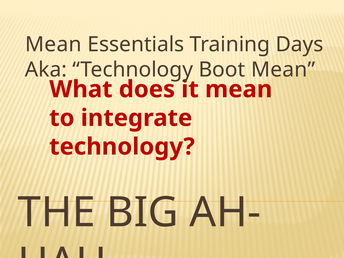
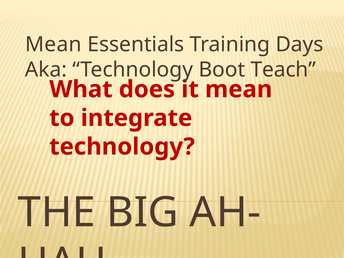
Boot Mean: Mean -> Teach
